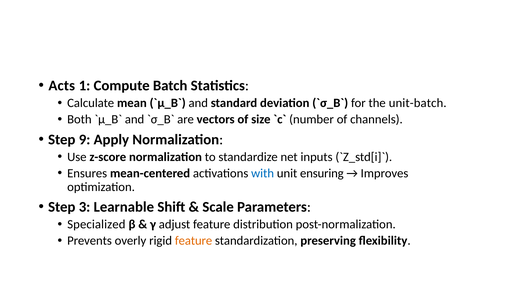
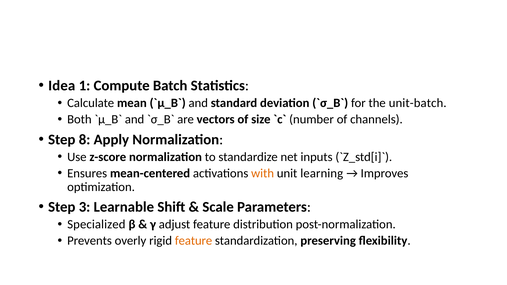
Acts: Acts -> Idea
9: 9 -> 8
with colour: blue -> orange
ensuring: ensuring -> learning
